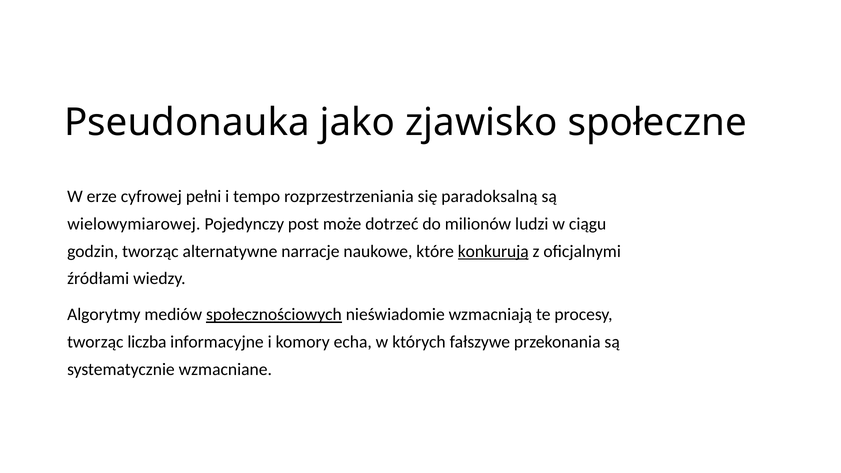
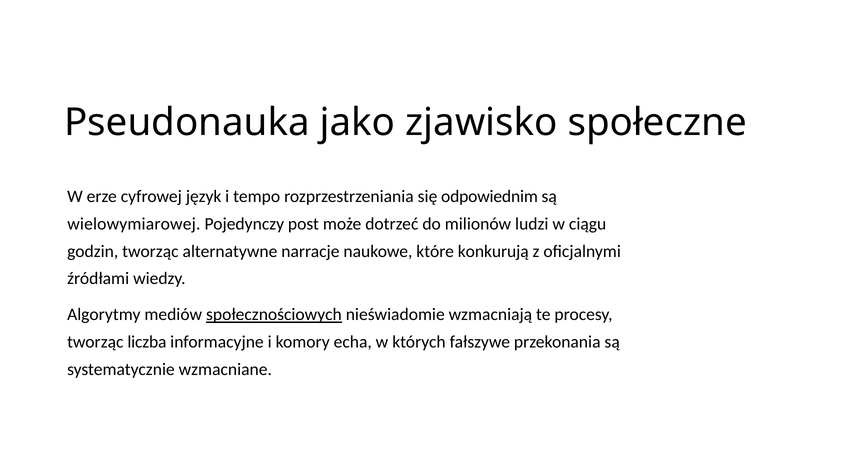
pełni: pełni -> język
paradoksalną: paradoksalną -> odpowiednim
konkurują underline: present -> none
